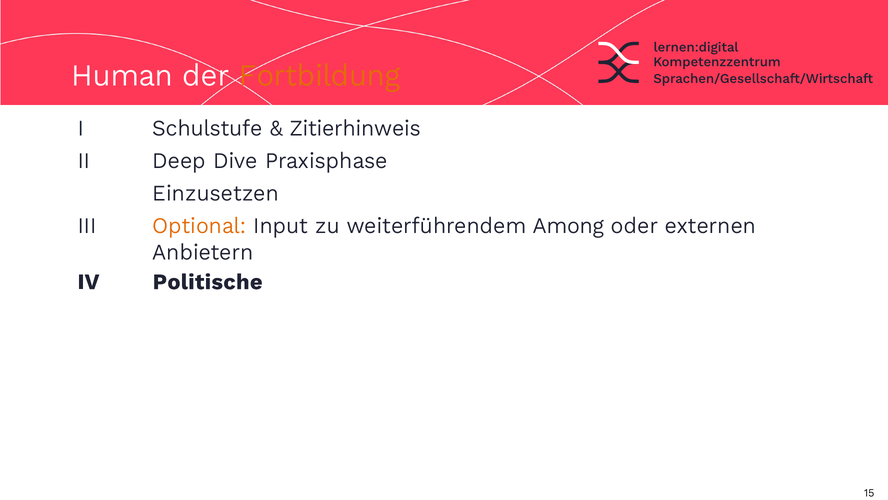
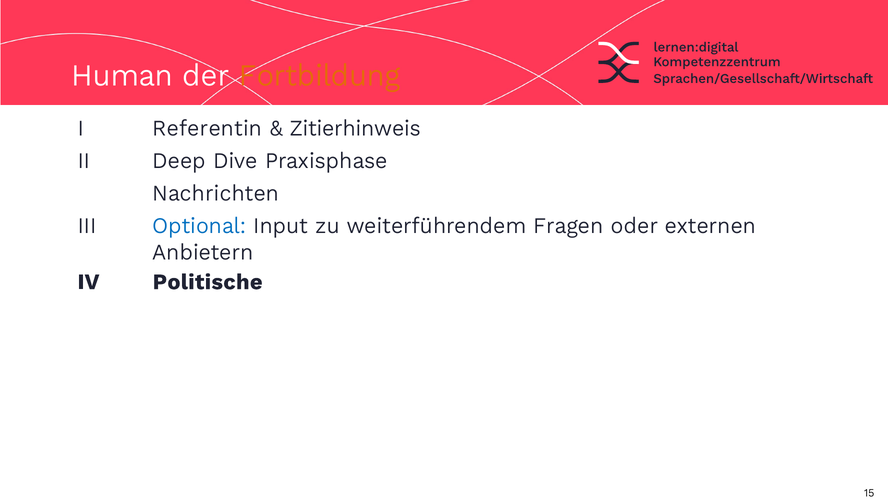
Schulstufe: Schulstufe -> Referentin
Einzusetzen: Einzusetzen -> Nachrichten
Optional colour: orange -> blue
Among: Among -> Fragen
